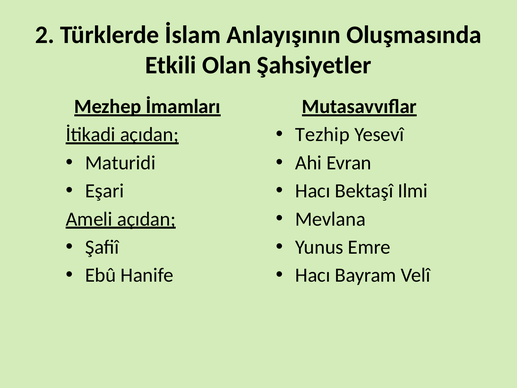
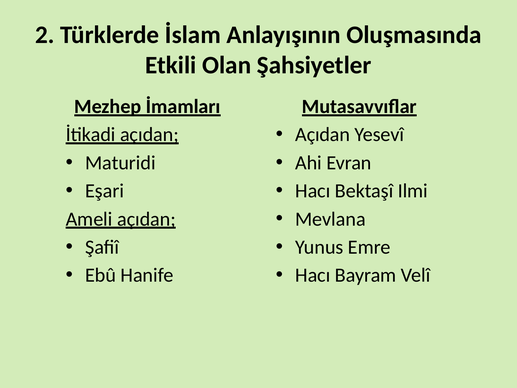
Tezhip at (322, 135): Tezhip -> Açıdan
